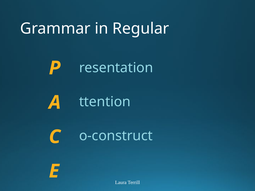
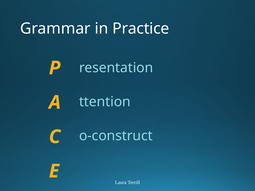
Regular: Regular -> Practice
